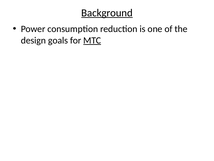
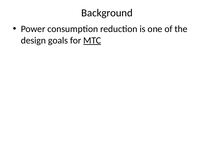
Background underline: present -> none
